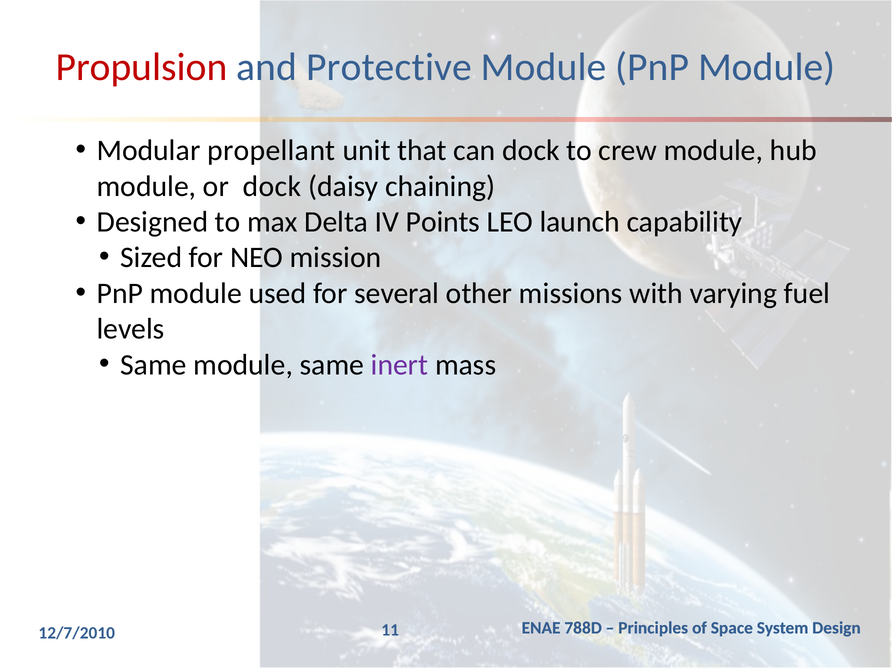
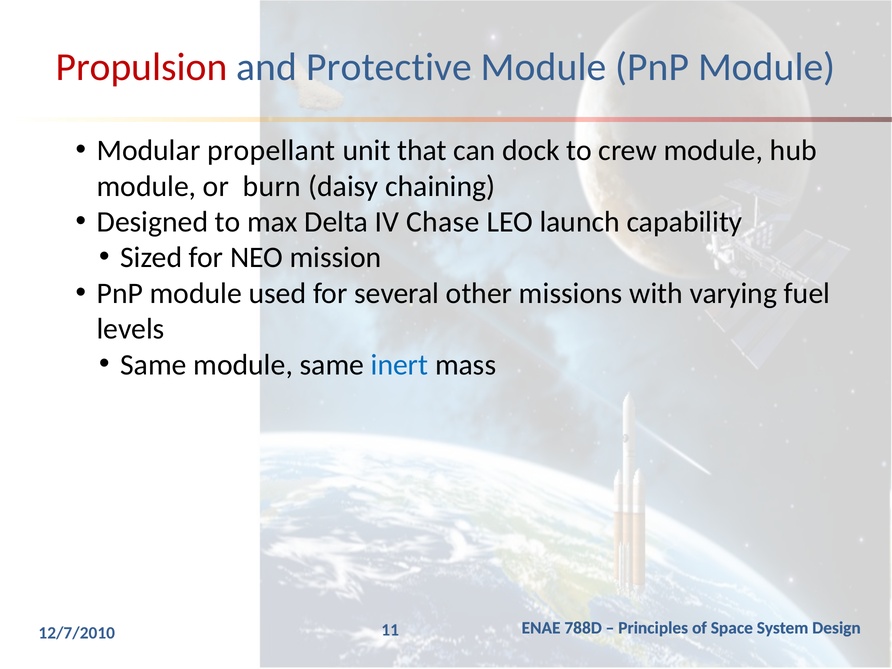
or dock: dock -> burn
Points: Points -> Chase
inert colour: purple -> blue
